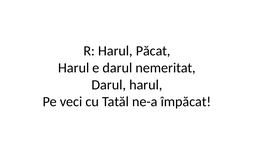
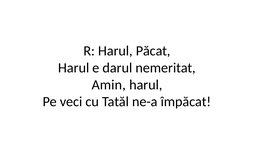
Darul at (109, 85): Darul -> Amin
